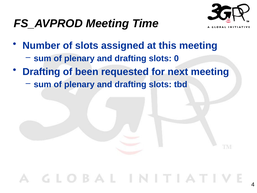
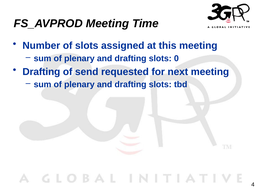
been: been -> send
